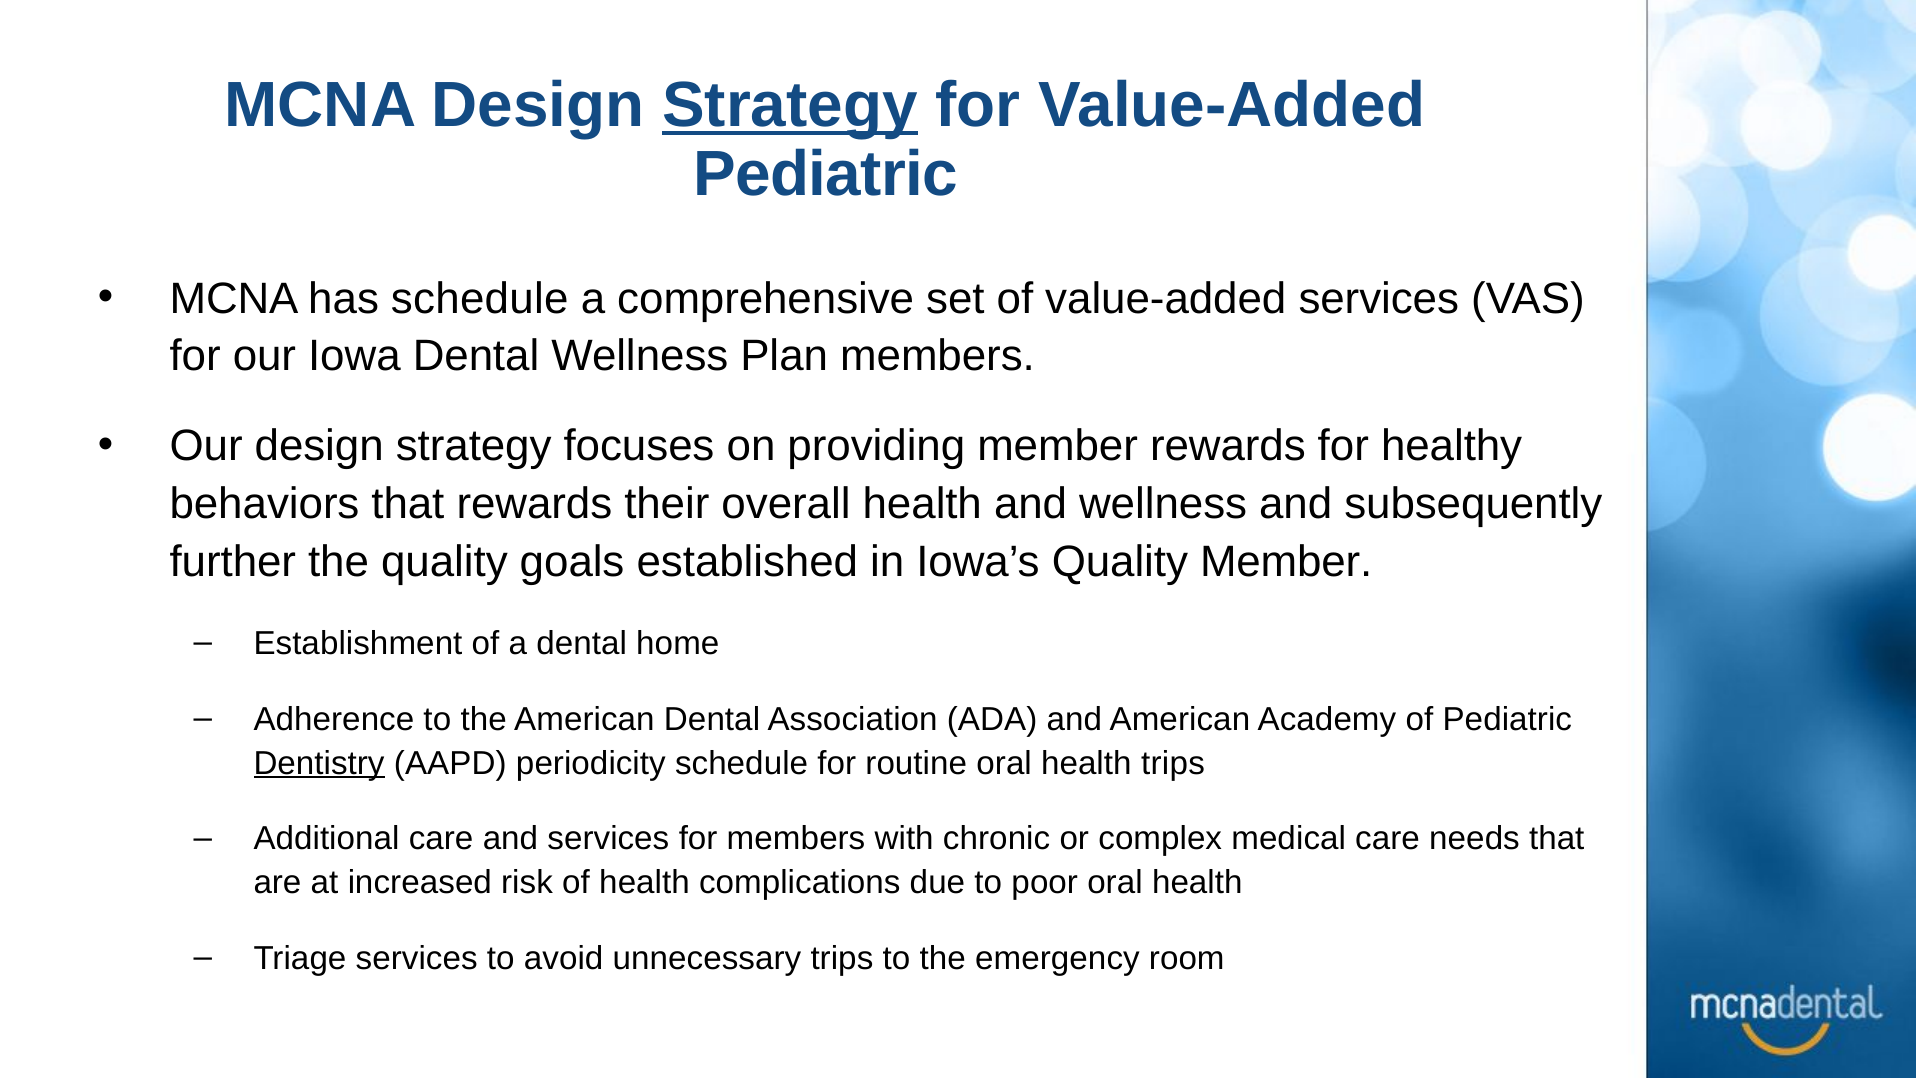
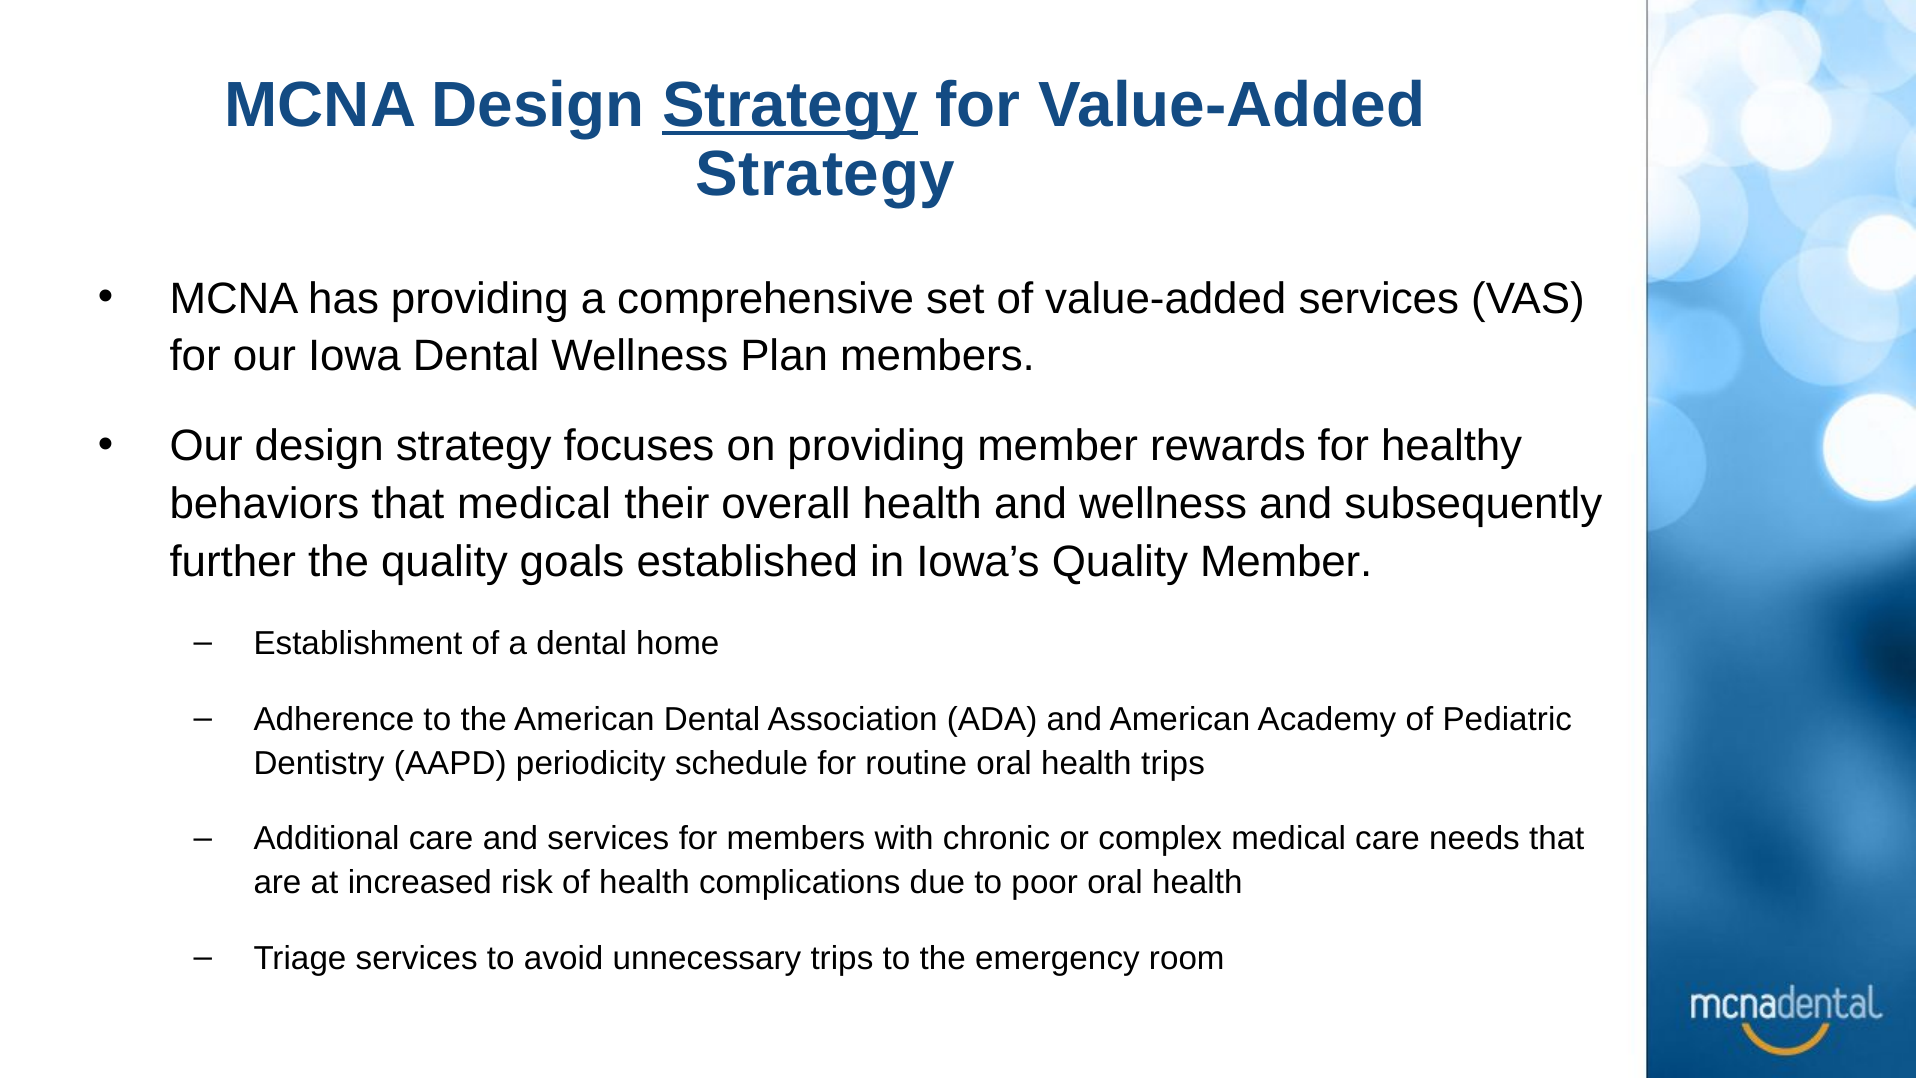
Pediatric at (826, 174): Pediatric -> Strategy
has schedule: schedule -> providing
that rewards: rewards -> medical
Dentistry underline: present -> none
